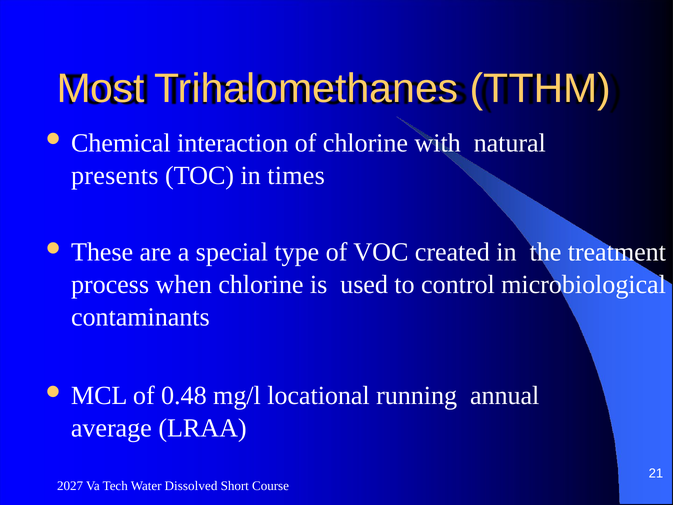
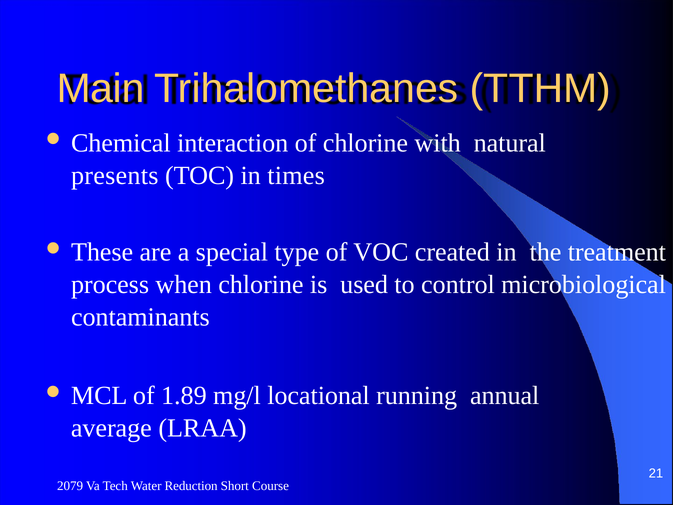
Most: Most -> Main
0.48: 0.48 -> 1.89
2027: 2027 -> 2079
Dissolved: Dissolved -> Reduction
